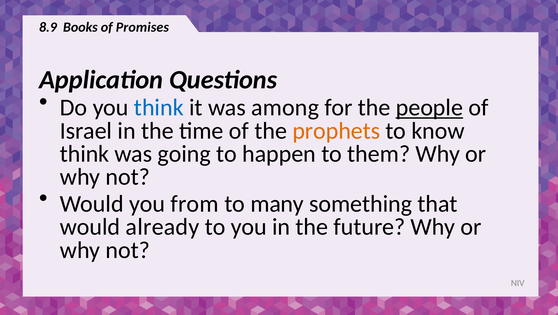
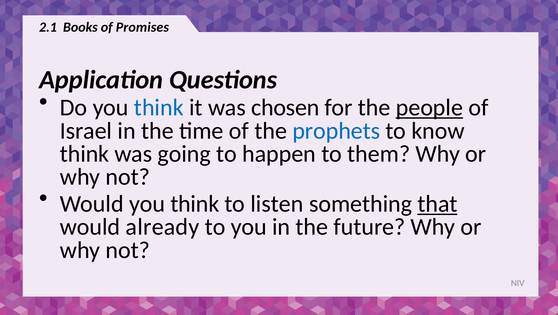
8.9: 8.9 -> 2.1
among: among -> chosen
prophets colour: orange -> blue
Would you from: from -> think
many: many -> listen
that underline: none -> present
